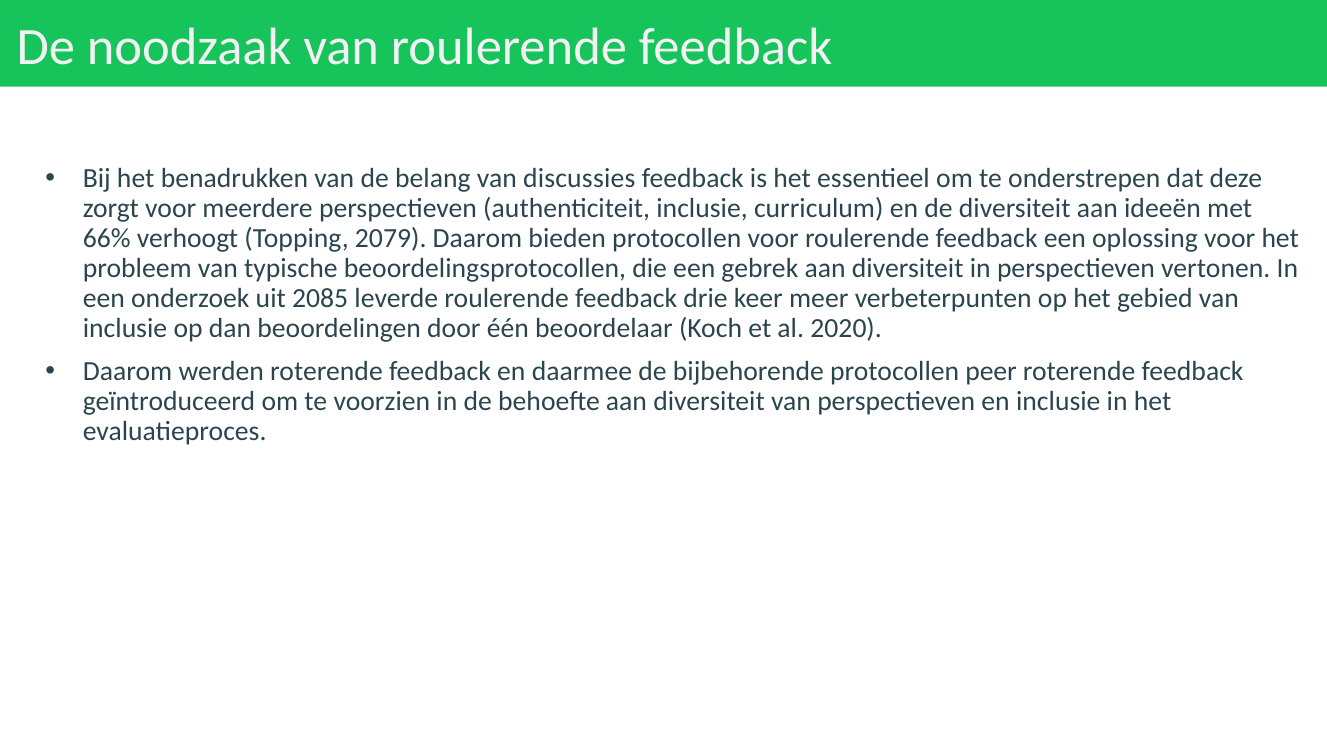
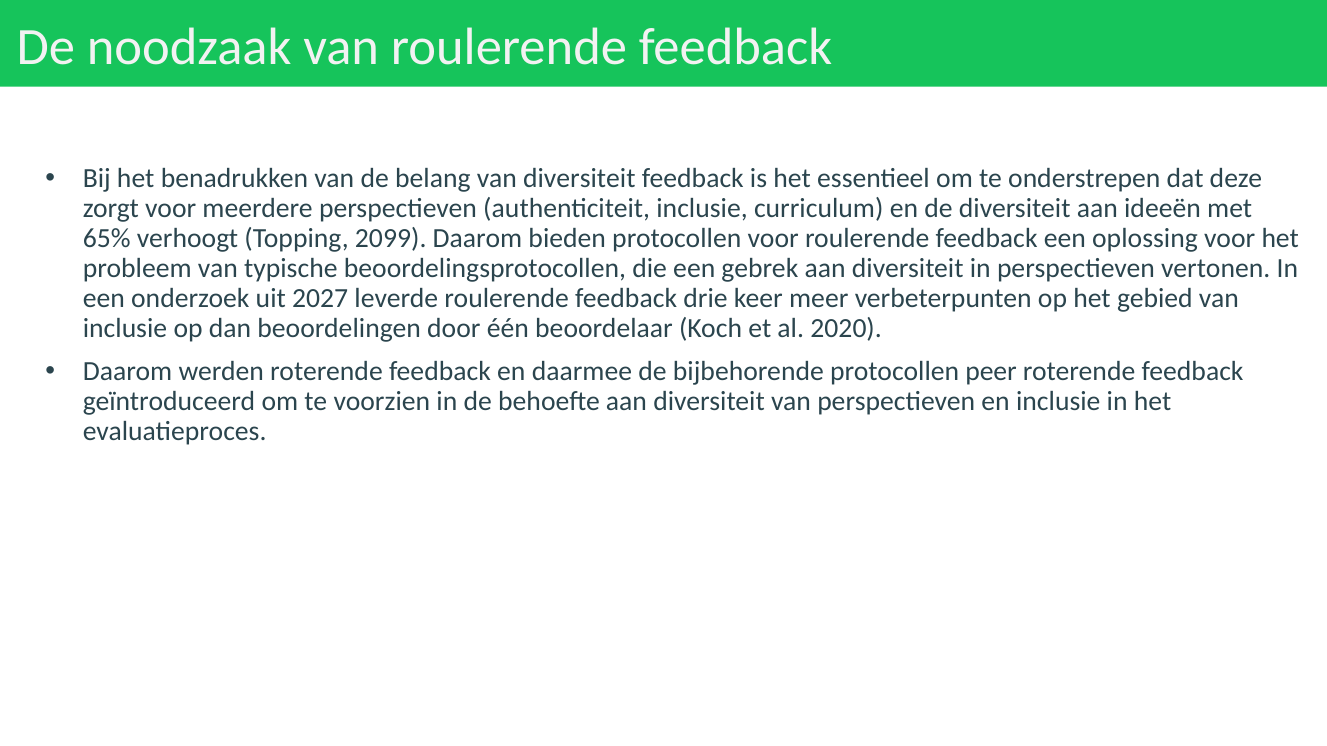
van discussies: discussies -> diversiteit
66%: 66% -> 65%
2079: 2079 -> 2099
2085: 2085 -> 2027
